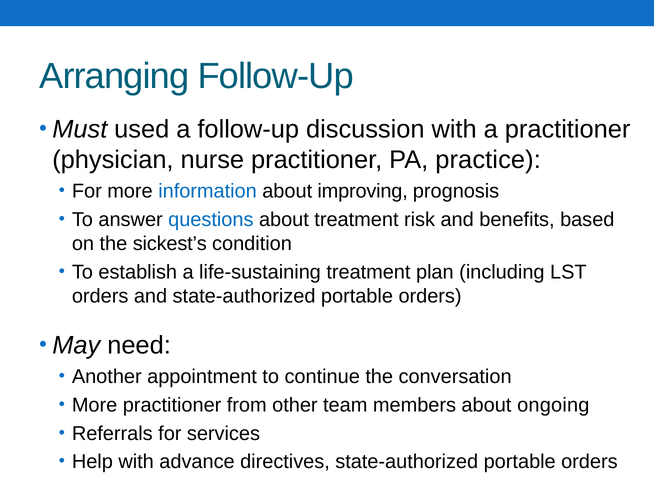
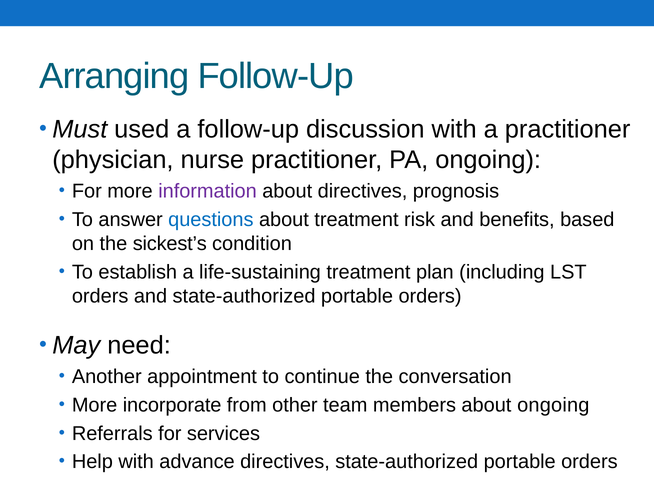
PA practice: practice -> ongoing
information colour: blue -> purple
about improving: improving -> directives
More practitioner: practitioner -> incorporate
